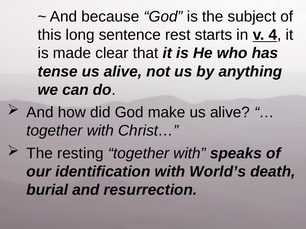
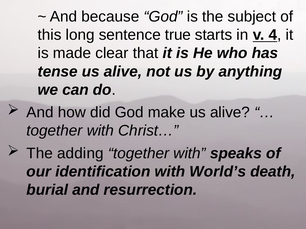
rest: rest -> true
resting: resting -> adding
